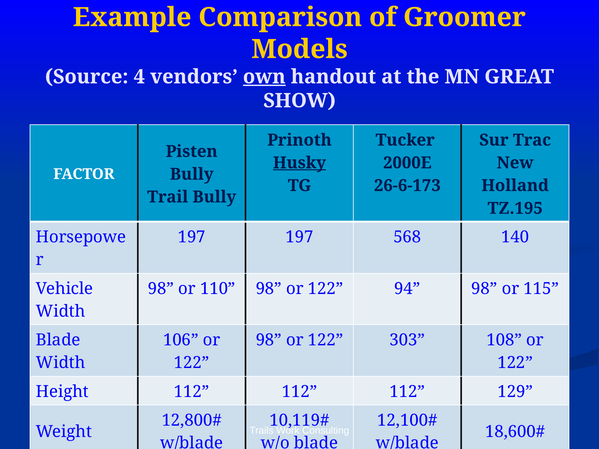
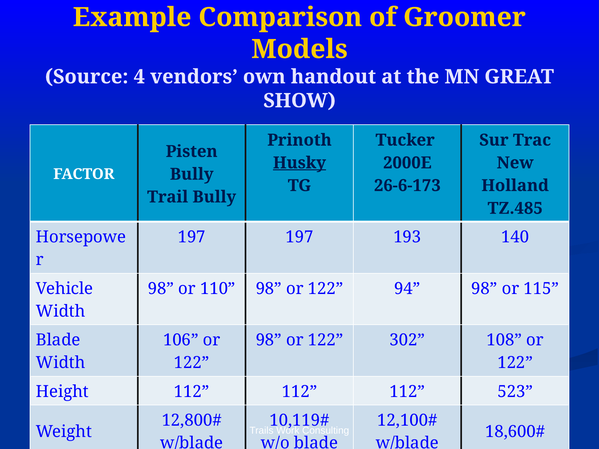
own underline: present -> none
TZ.195: TZ.195 -> TZ.485
568: 568 -> 193
303: 303 -> 302
129: 129 -> 523
